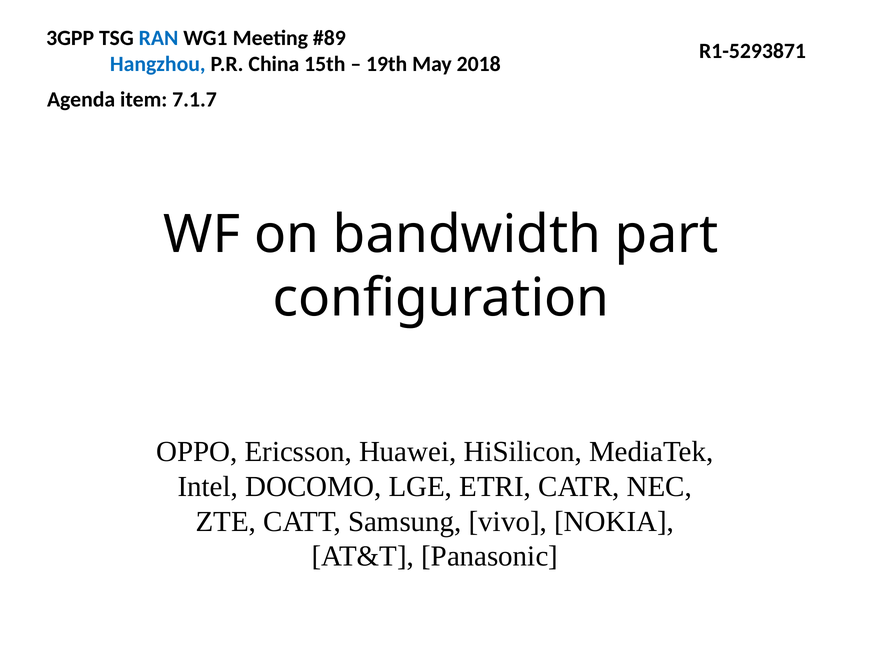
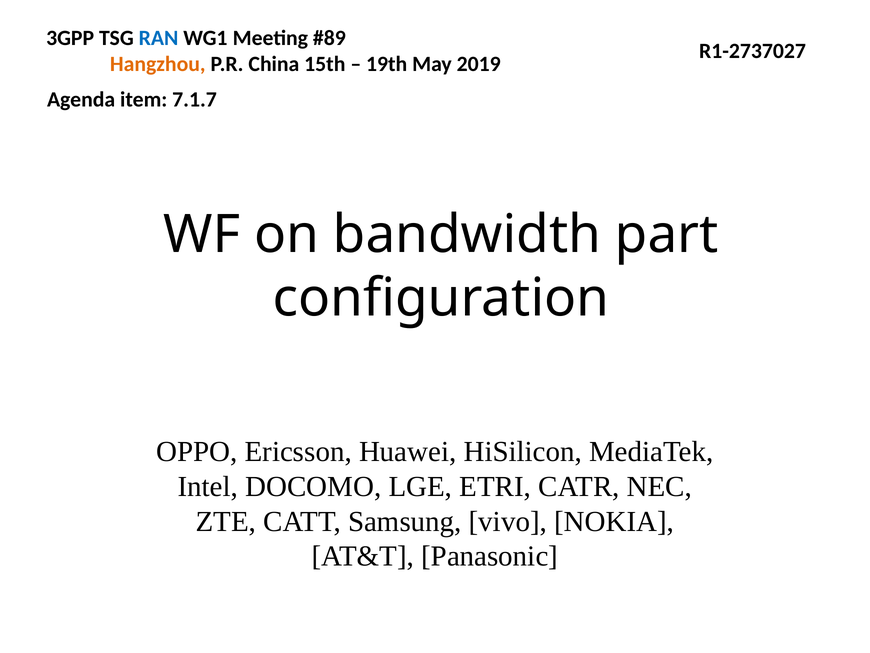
R1-5293871: R1-5293871 -> R1-2737027
Hangzhou colour: blue -> orange
2018: 2018 -> 2019
